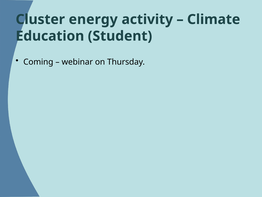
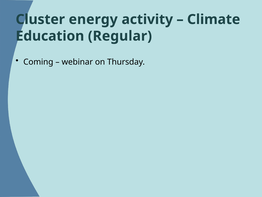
Student: Student -> Regular
